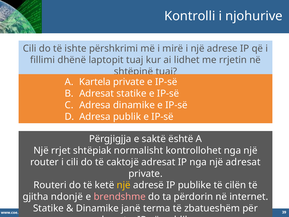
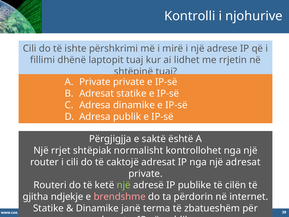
A Kartela: Kartela -> Private
një at (124, 185) colour: yellow -> light green
ndonjë: ndonjë -> ndjekje
